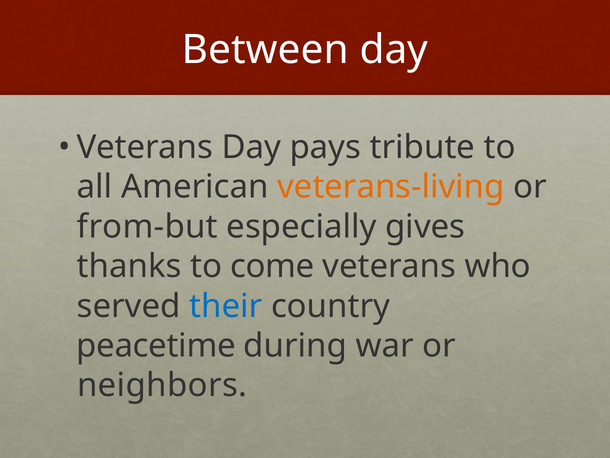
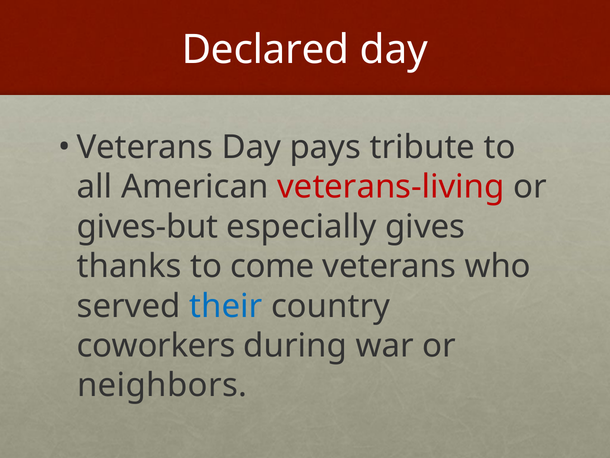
Between: Between -> Declared
veterans-living colour: orange -> red
from-but: from-but -> gives-but
peacetime: peacetime -> coworkers
